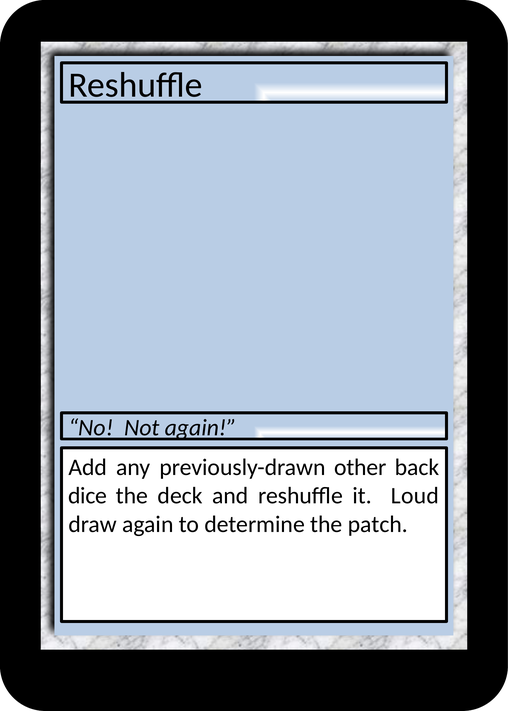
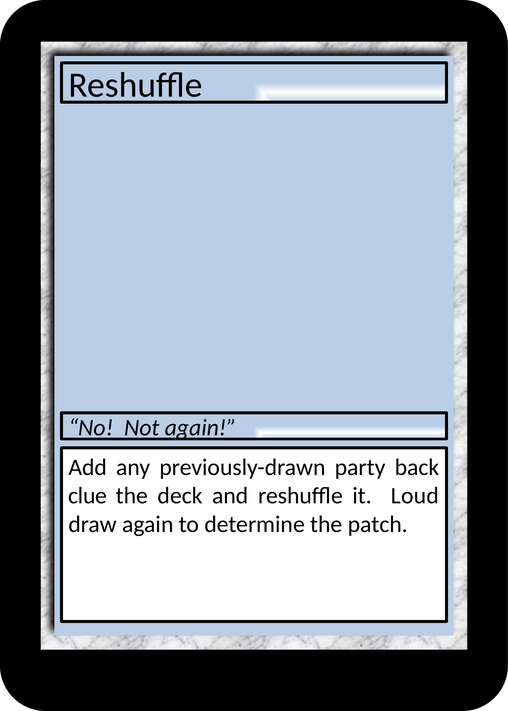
other: other -> party
dice: dice -> clue
